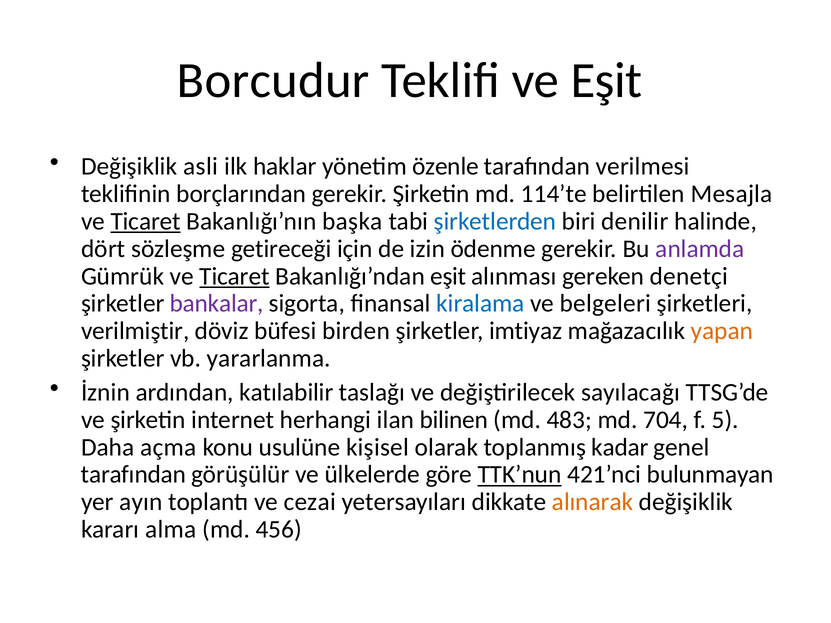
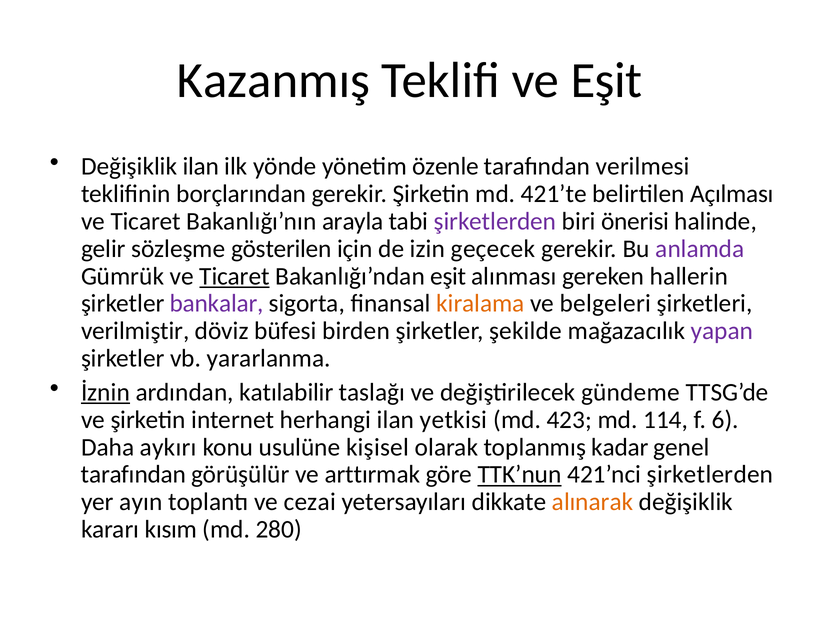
Borcudur: Borcudur -> Kazanmış
Değişiklik asli: asli -> ilan
haklar: haklar -> yönde
114’te: 114’te -> 421’te
Mesajla: Mesajla -> Açılması
Ticaret at (146, 221) underline: present -> none
başka: başka -> arayla
şirketlerden at (495, 221) colour: blue -> purple
denilir: denilir -> önerisi
dört: dört -> gelir
getireceği: getireceği -> gösterilen
ödenme: ödenme -> geçecek
denetçi: denetçi -> hallerin
kiralama colour: blue -> orange
imtiyaz: imtiyaz -> şekilde
yapan colour: orange -> purple
İznin underline: none -> present
sayılacağı: sayılacağı -> gündeme
bilinen: bilinen -> yetkisi
483: 483 -> 423
704: 704 -> 114
5: 5 -> 6
açma: açma -> aykırı
ülkelerde: ülkelerde -> arttırmak
421’nci bulunmayan: bulunmayan -> şirketlerden
alma: alma -> kısım
456: 456 -> 280
